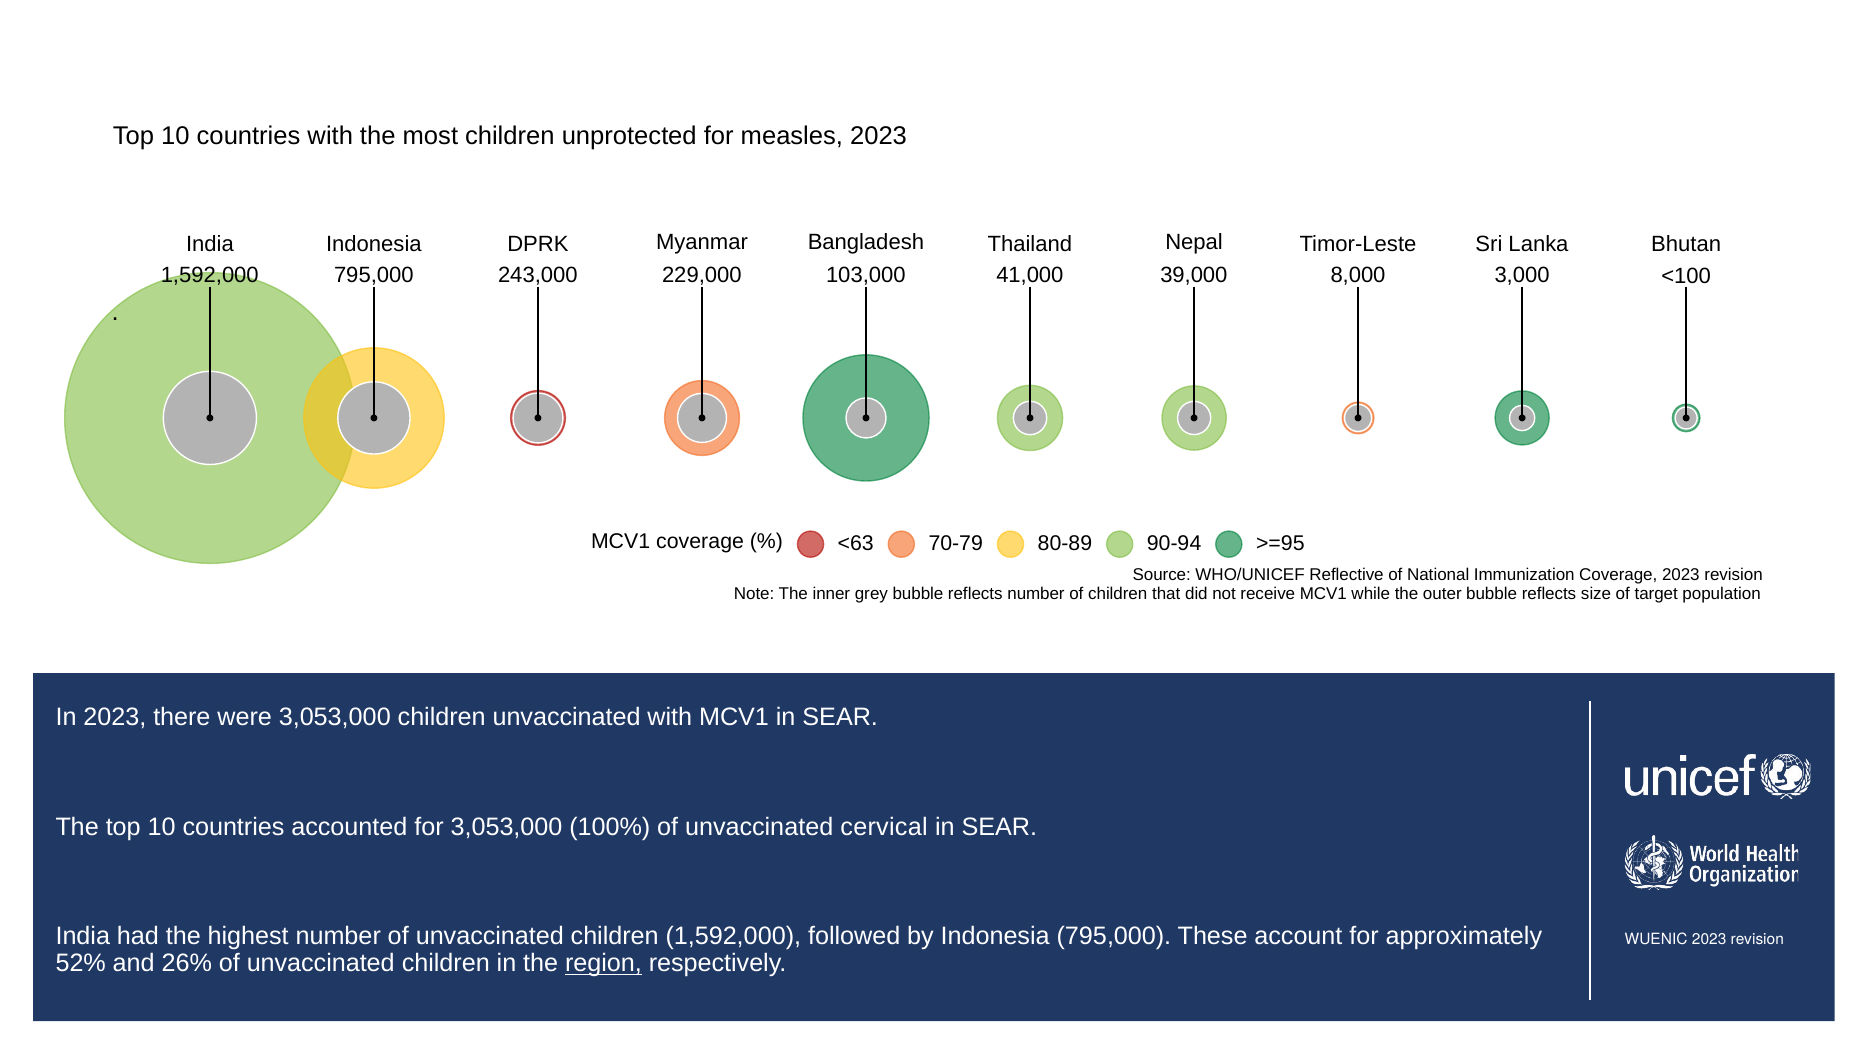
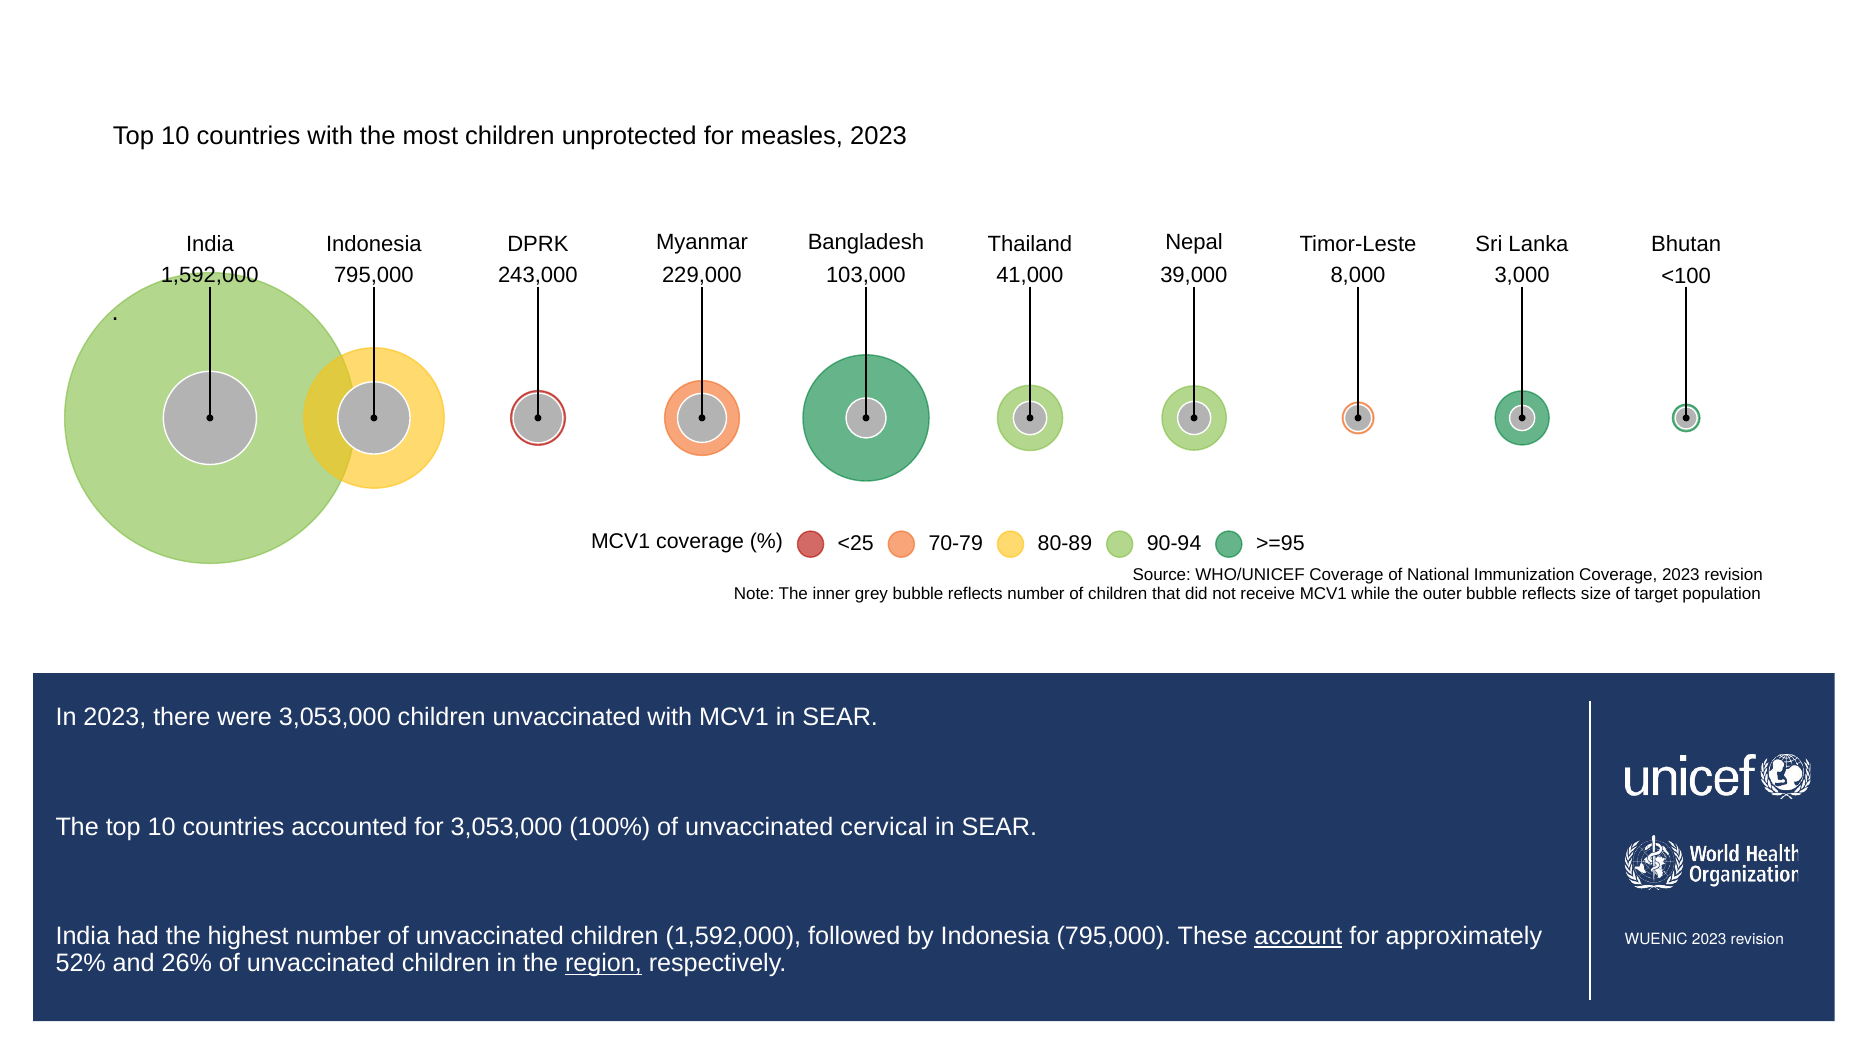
<63: <63 -> <25
WHO/UNICEF Reflective: Reflective -> Coverage
account underline: none -> present
